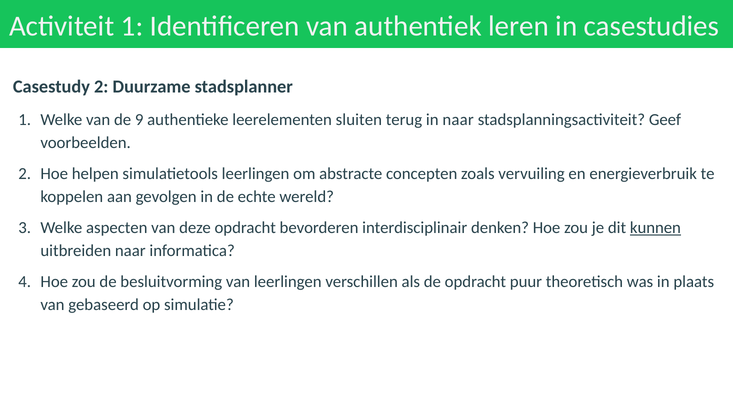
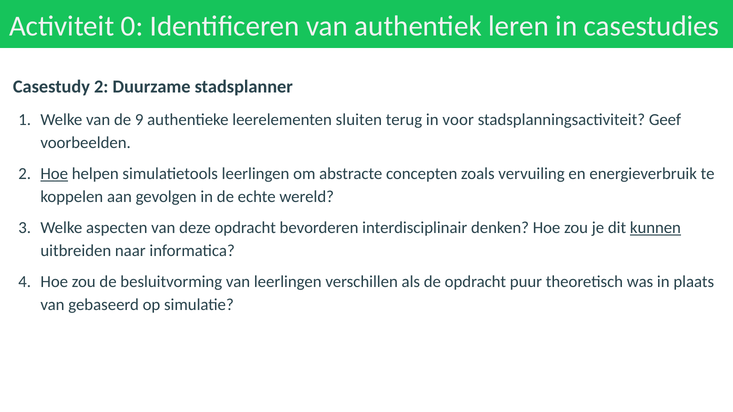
Activiteit 1: 1 -> 0
in naar: naar -> voor
Hoe at (54, 174) underline: none -> present
